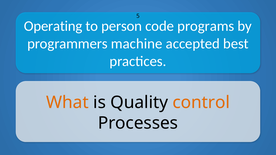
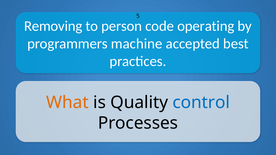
Operating: Operating -> Removing
programs: programs -> operating
control colour: orange -> blue
